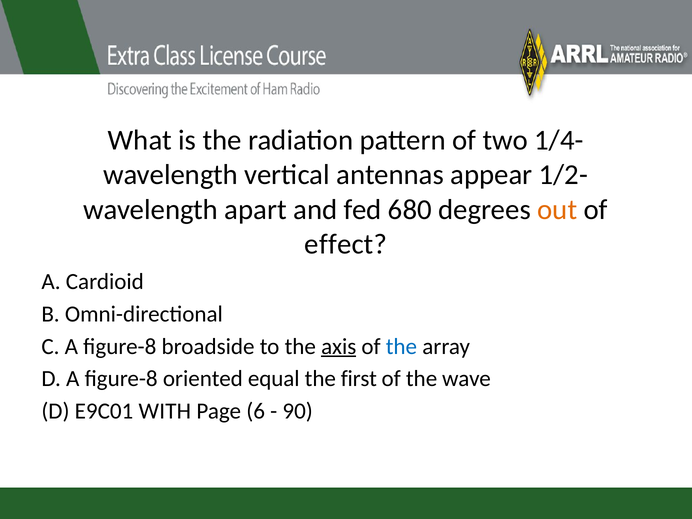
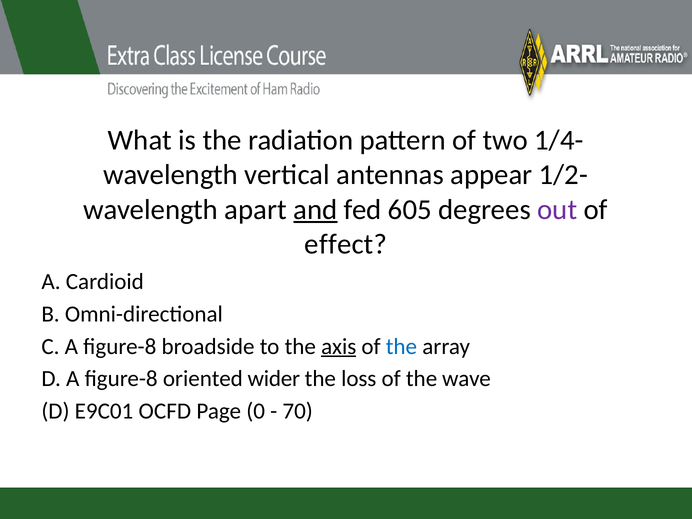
and underline: none -> present
680: 680 -> 605
out colour: orange -> purple
equal: equal -> wider
first: first -> loss
WITH: WITH -> OCFD
6: 6 -> 0
90: 90 -> 70
